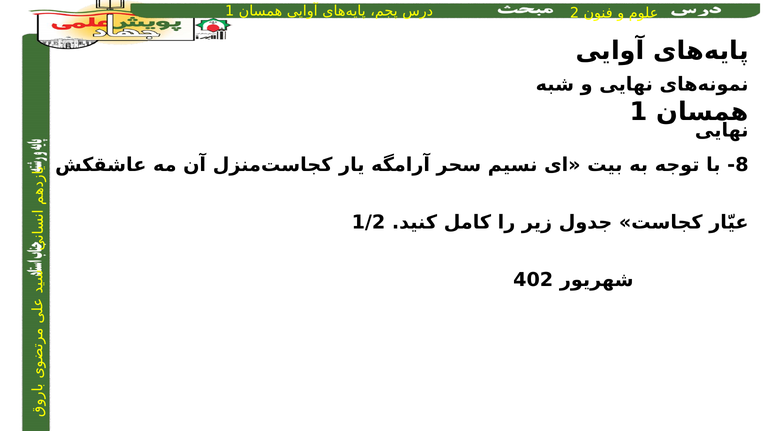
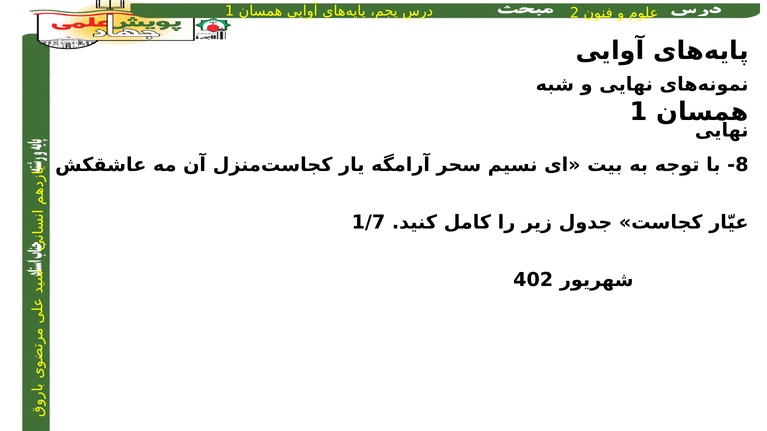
1/2: 1/2 -> 1/7
